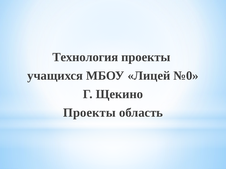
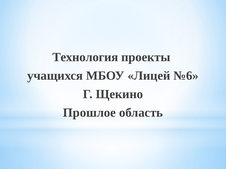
№0: №0 -> №6
Проекты at (89, 113): Проекты -> Прошлое
